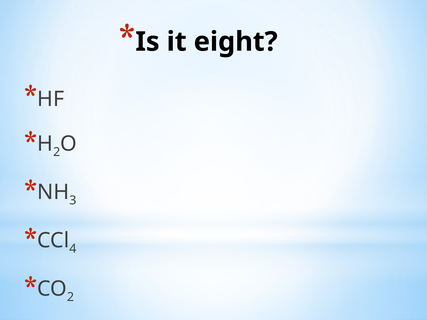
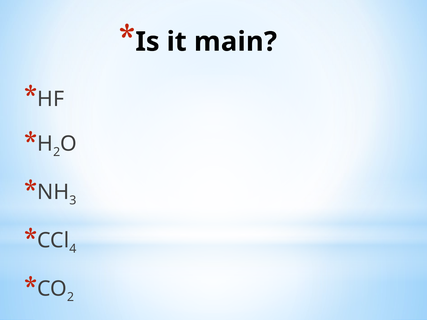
eight: eight -> main
